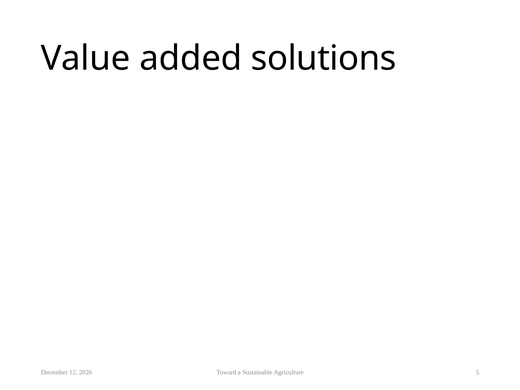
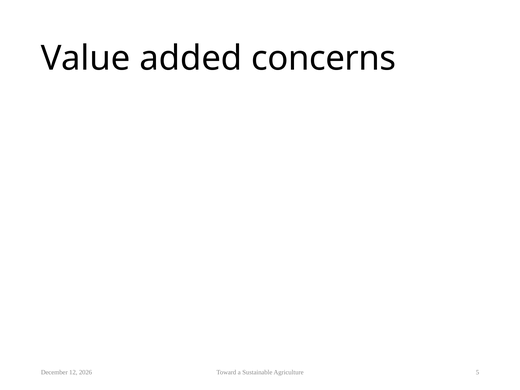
solutions: solutions -> concerns
